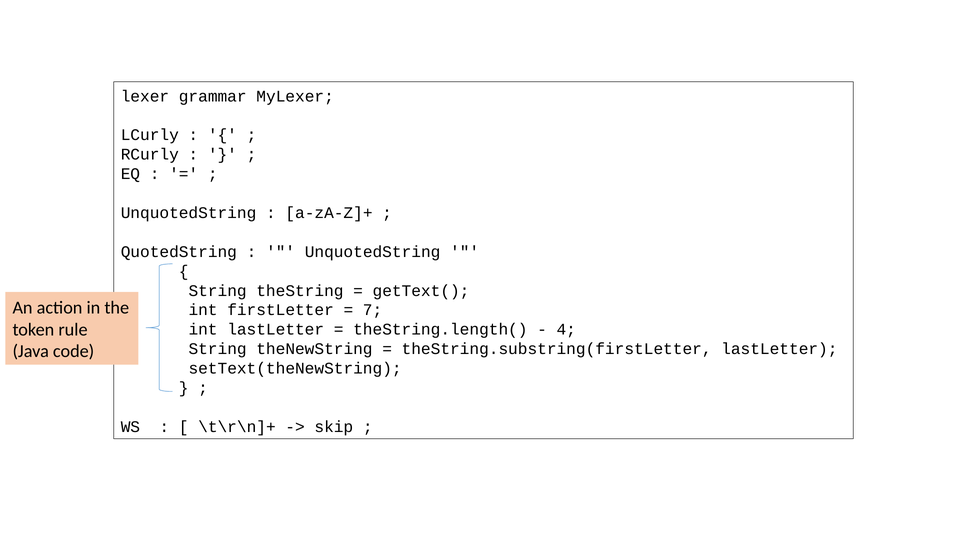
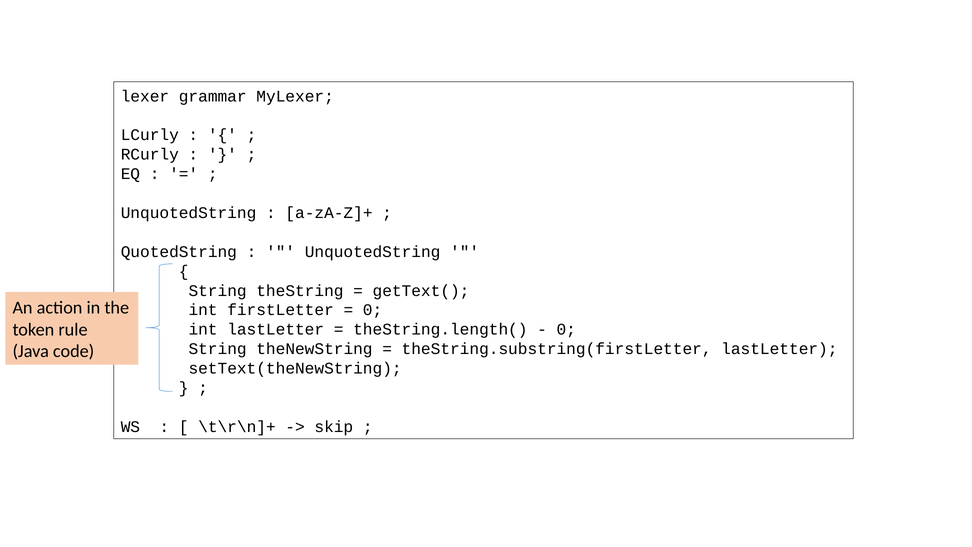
7 at (373, 310): 7 -> 0
4 at (566, 329): 4 -> 0
